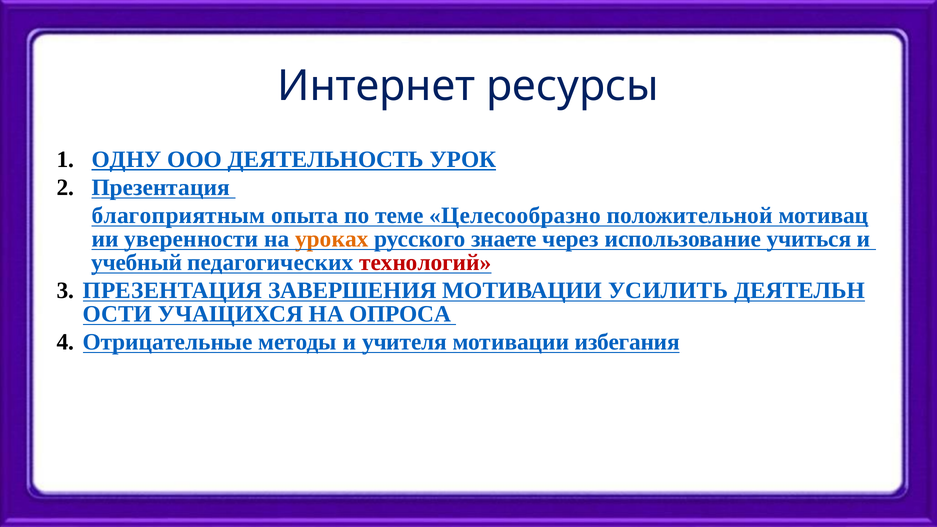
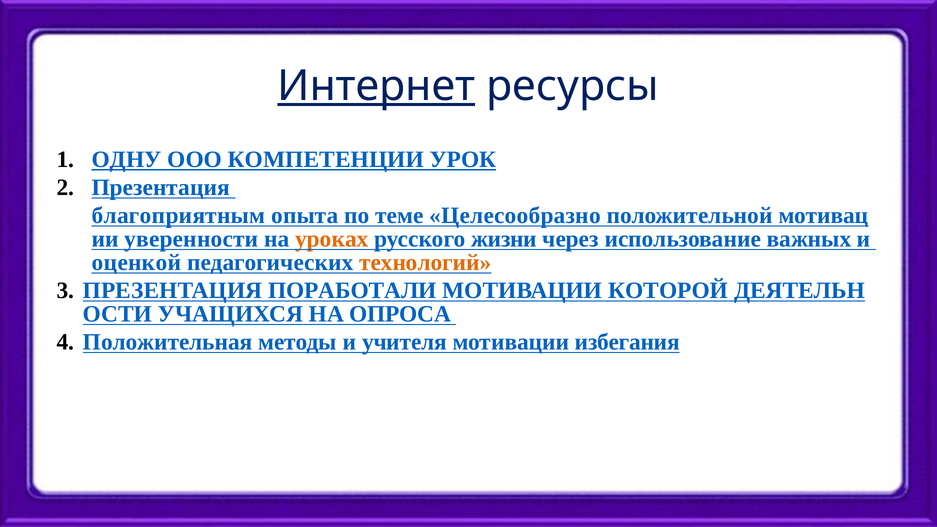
Интернет underline: none -> present
ДЕЯТЕЛЬНОСТЬ: ДЕЯТЕЛЬНОСТЬ -> КОМПЕТЕНЦИИ
знаете: знаете -> жизни
учиться: учиться -> важных
учебный: учебный -> оценкой
технологий colour: red -> orange
ЗАВЕРШЕНИЯ: ЗАВЕРШЕНИЯ -> ПОРАБОТАЛИ
УСИЛИТЬ: УСИЛИТЬ -> КОТОРОЙ
Отрицательные: Отрицательные -> Положительная
